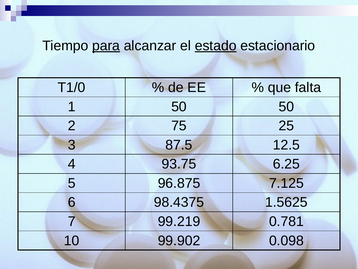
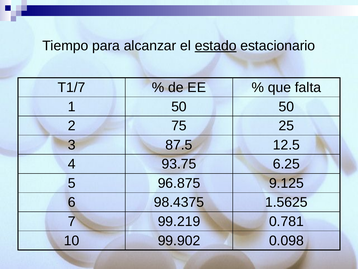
para underline: present -> none
T1/0: T1/0 -> T1/7
7.125: 7.125 -> 9.125
